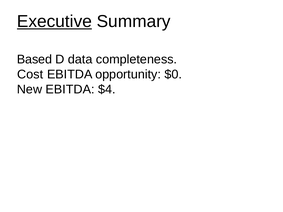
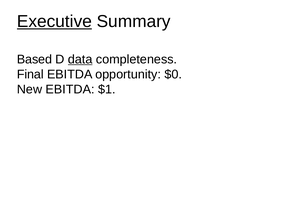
data underline: none -> present
Cost: Cost -> Final
$4: $4 -> $1
